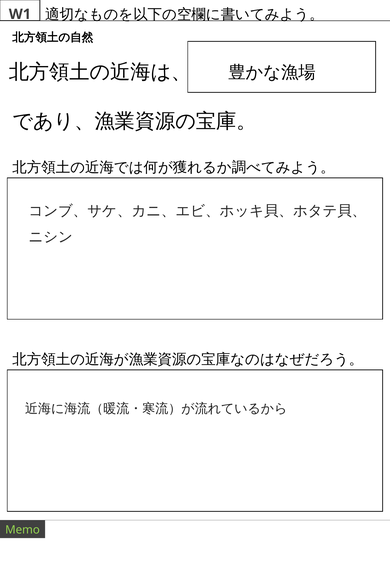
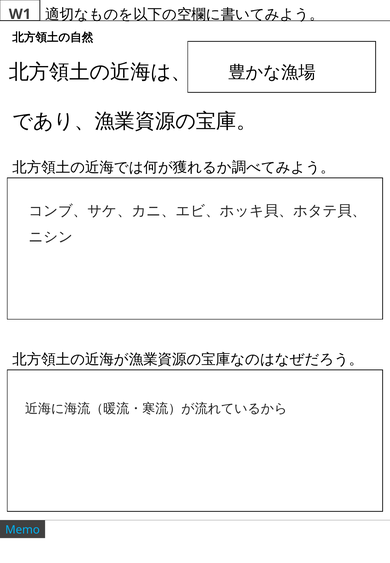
Memo colour: light green -> light blue
